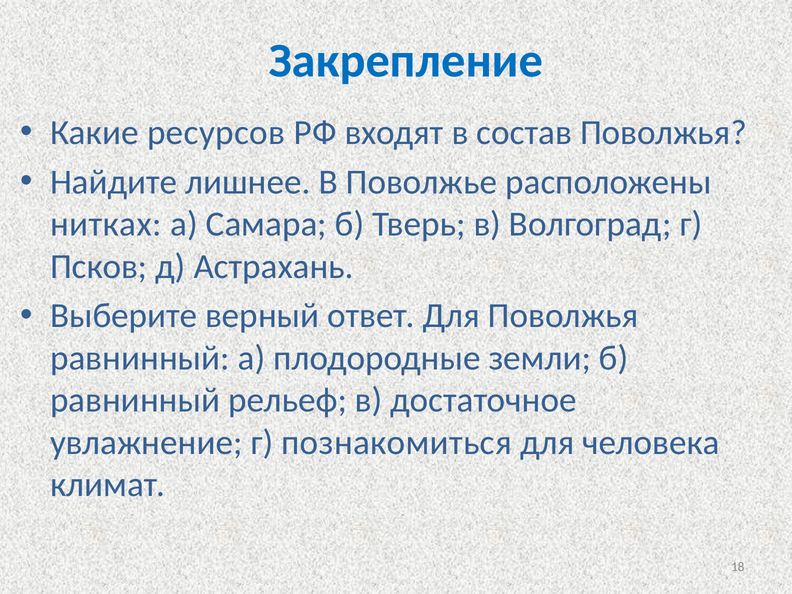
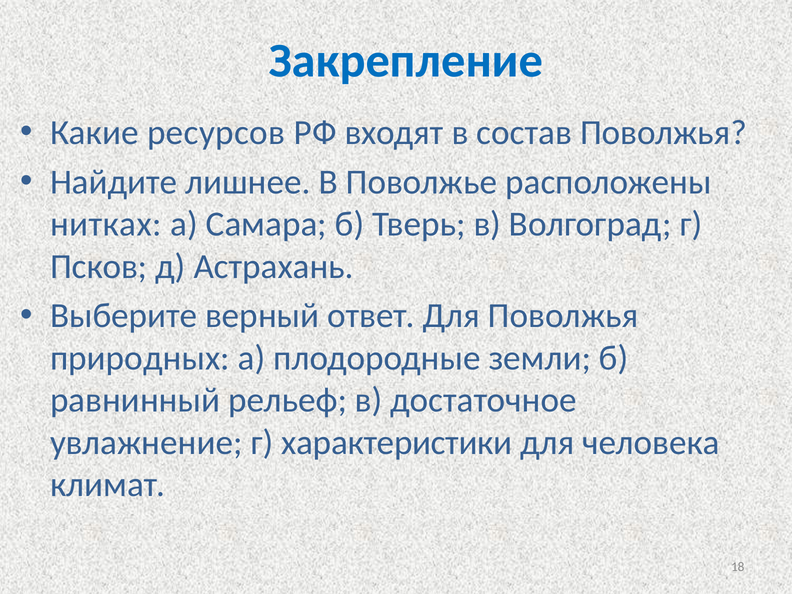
равнинный at (140, 358): равнинный -> природных
познакомиться: познакомиться -> характеристики
